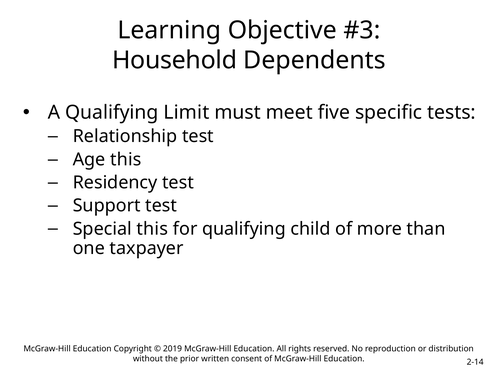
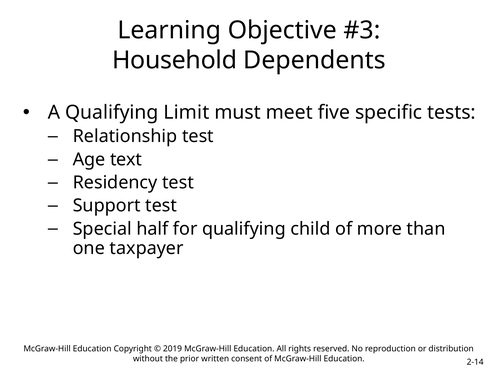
Age this: this -> text
Special this: this -> half
